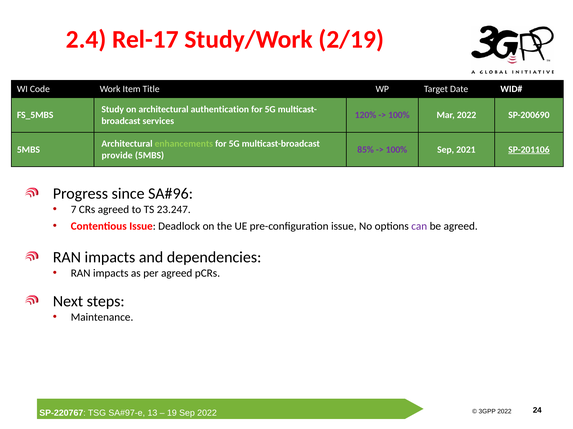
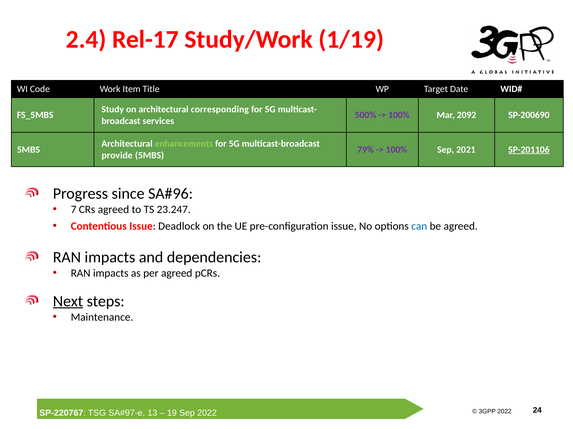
2/19: 2/19 -> 1/19
authentication: authentication -> corresponding
120%: 120% -> 500%
Mar 2022: 2022 -> 2092
85%: 85% -> 79%
can colour: purple -> blue
Next underline: none -> present
